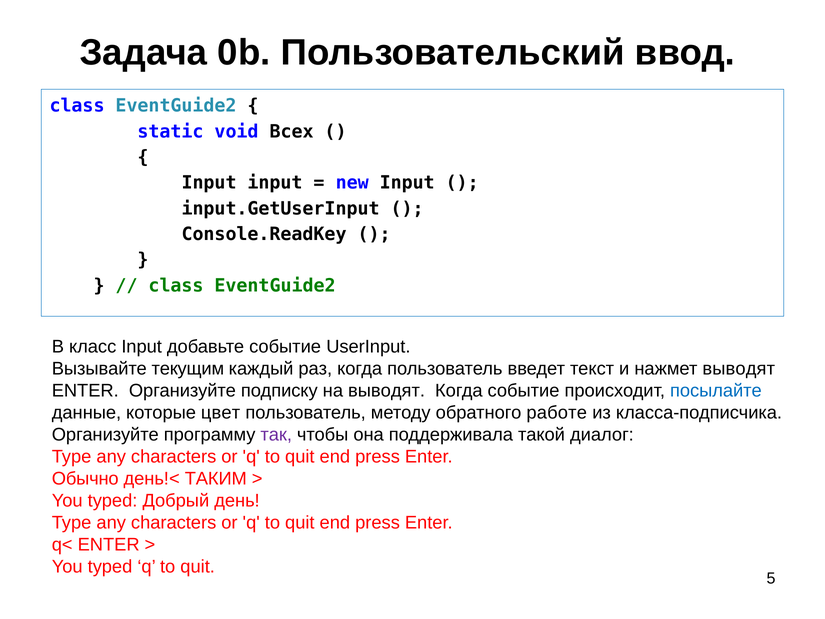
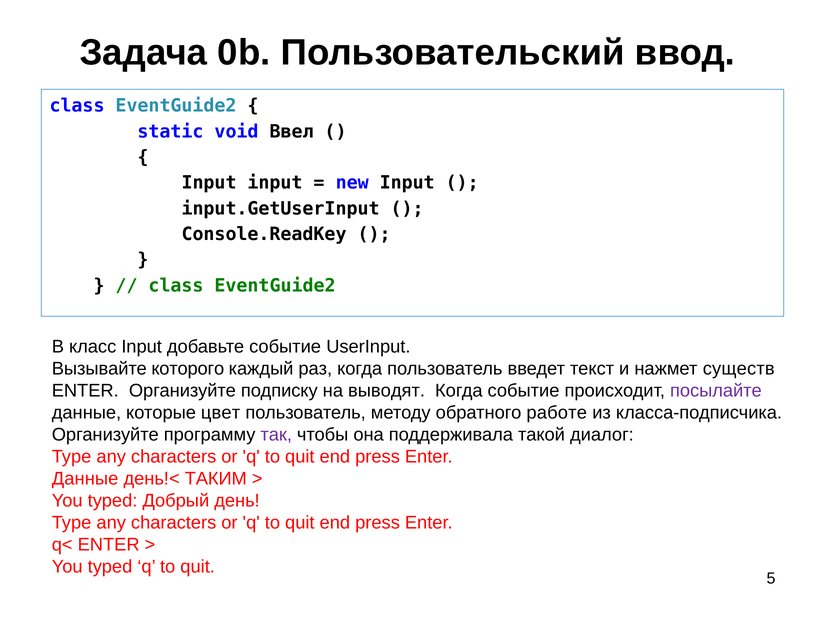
Всех: Всех -> Ввел
текущим: текущим -> которого
нажмет выводят: выводят -> существ
посылайте colour: blue -> purple
Обычно at (85, 478): Обычно -> Данные
